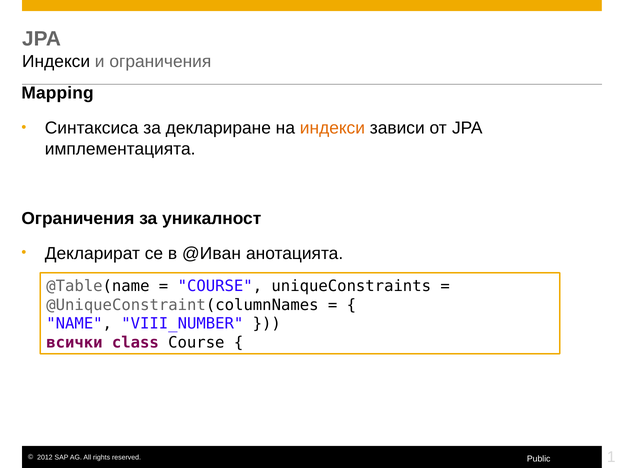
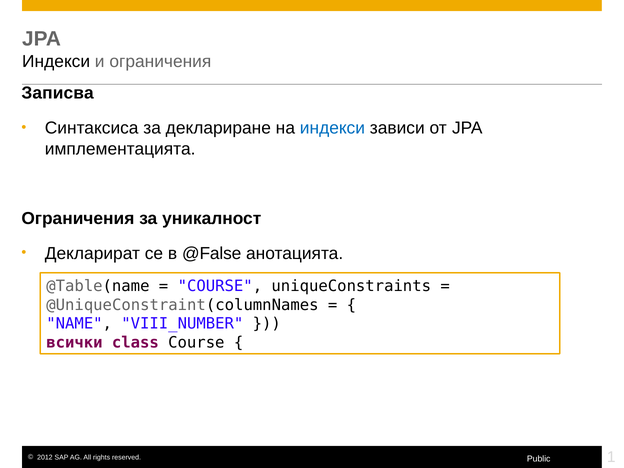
Mapping: Mapping -> Записва
индекси at (332, 128) colour: orange -> blue
@Иван: @Иван -> @False
